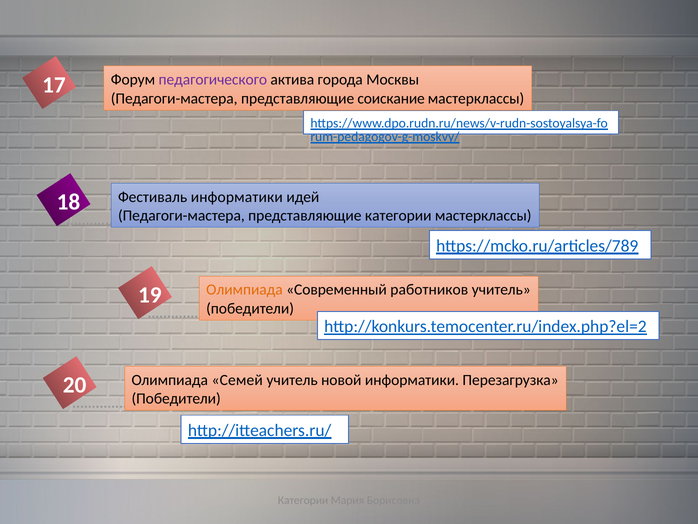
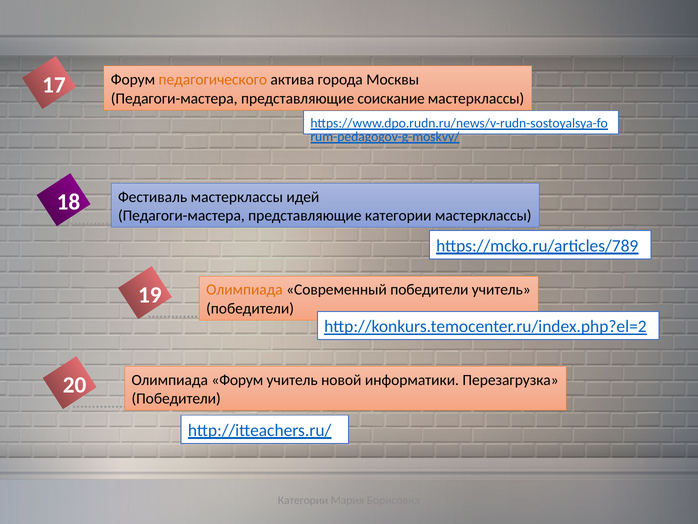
педагогического colour: purple -> orange
Фестиваль информатики: информатики -> мастерклассы
Современный работников: работников -> победители
Олимпиада Семей: Семей -> Форум
